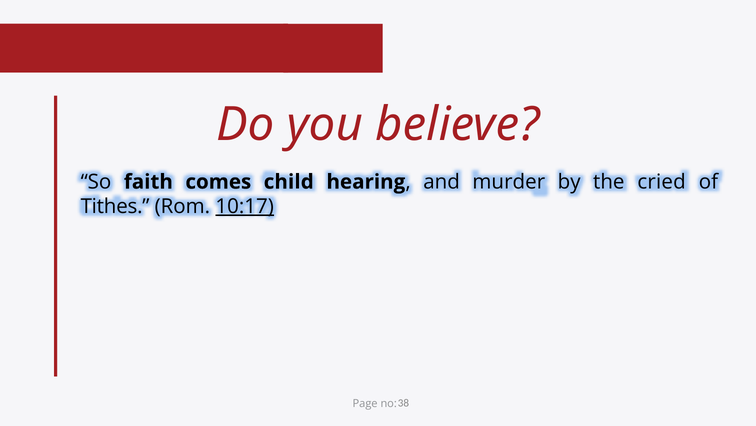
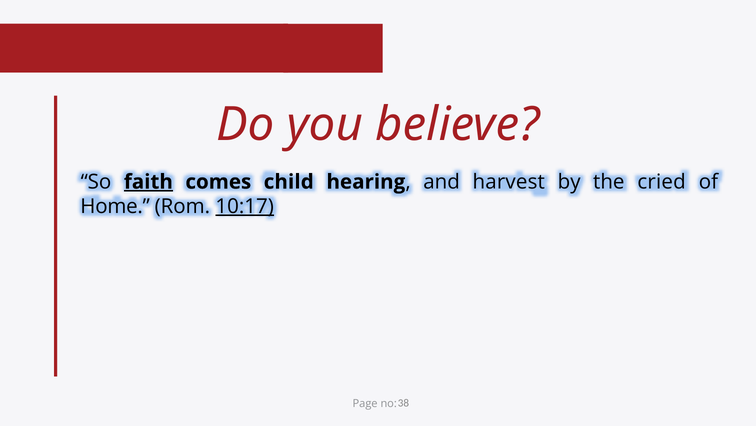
faith underline: none -> present
murder: murder -> harvest
Tithes: Tithes -> Home
